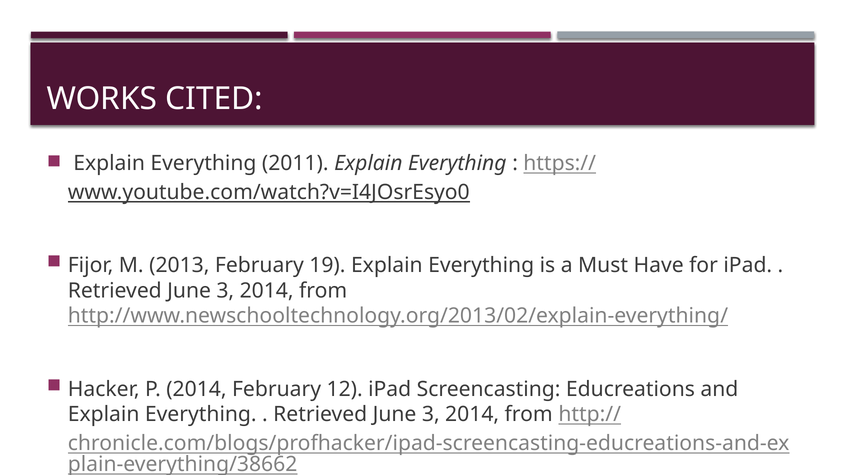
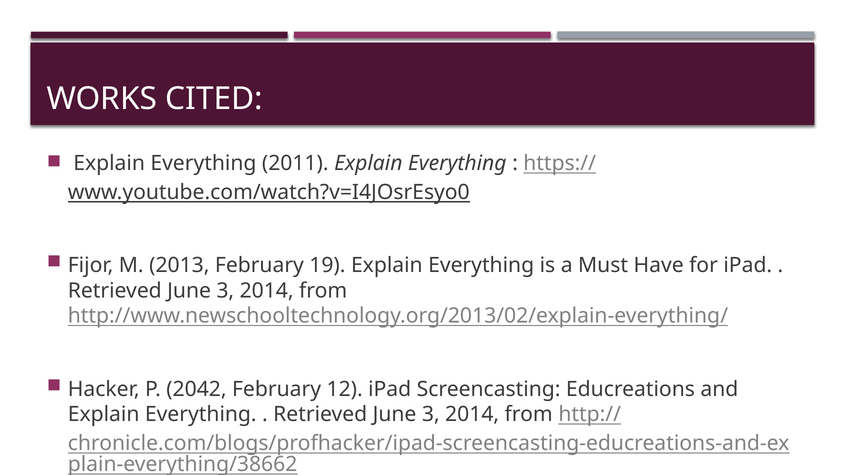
P 2014: 2014 -> 2042
